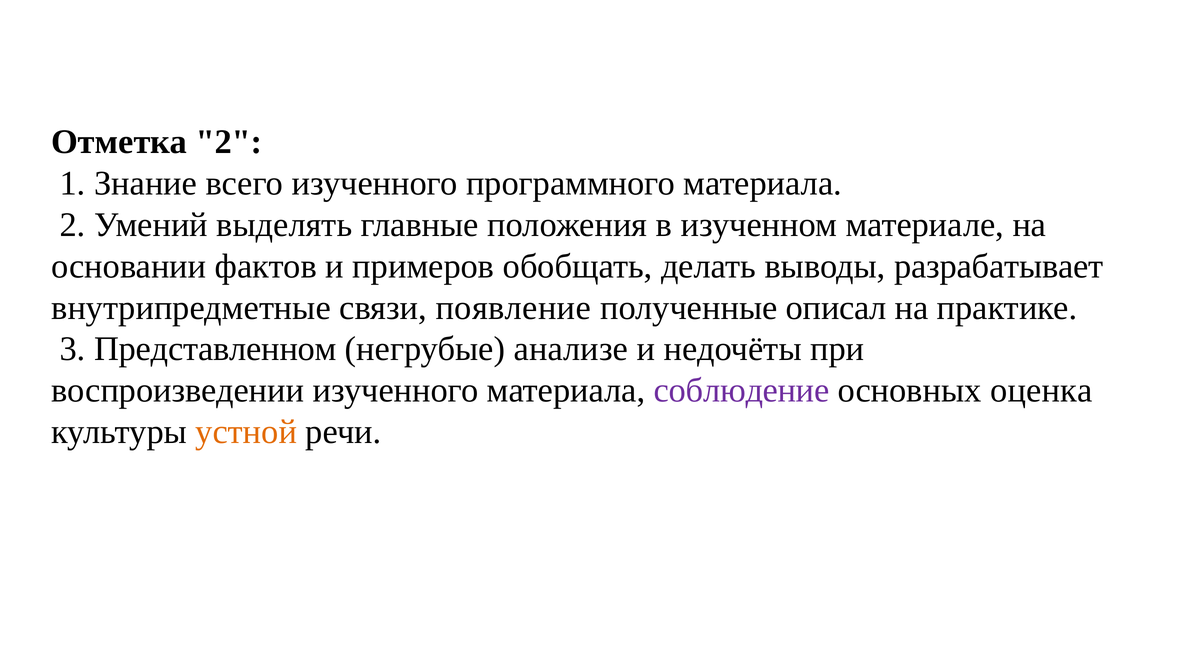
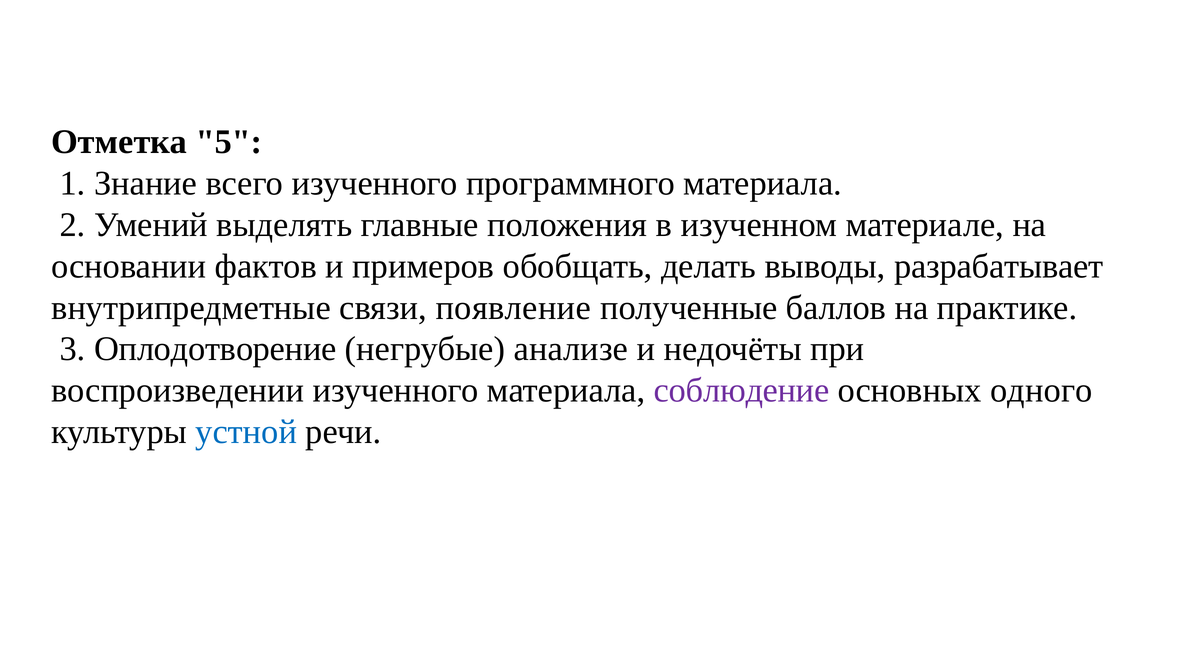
Отметка 2: 2 -> 5
описал: описал -> баллов
Представленном: Представленном -> Оплодотворение
оценка: оценка -> одного
устной colour: orange -> blue
